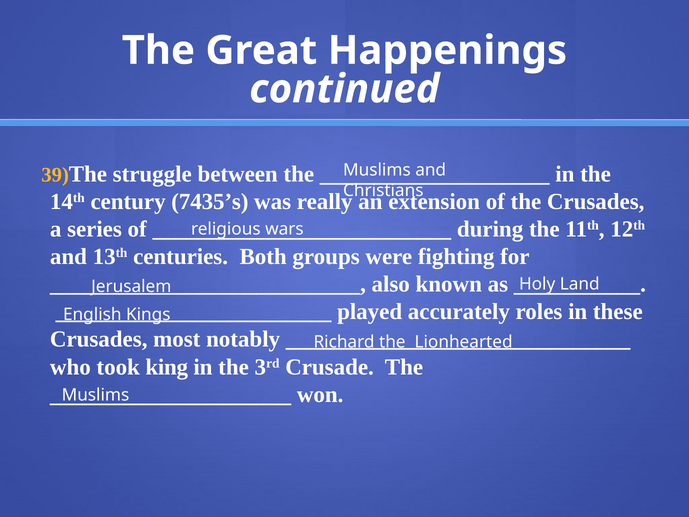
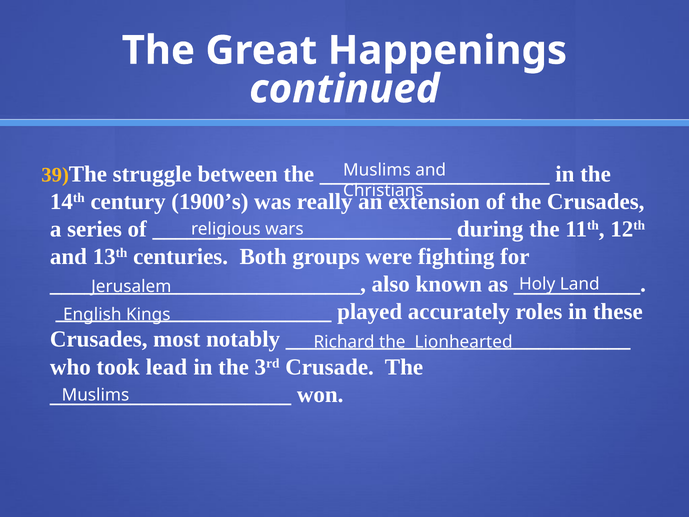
7435’s: 7435’s -> 1900’s
king: king -> lead
